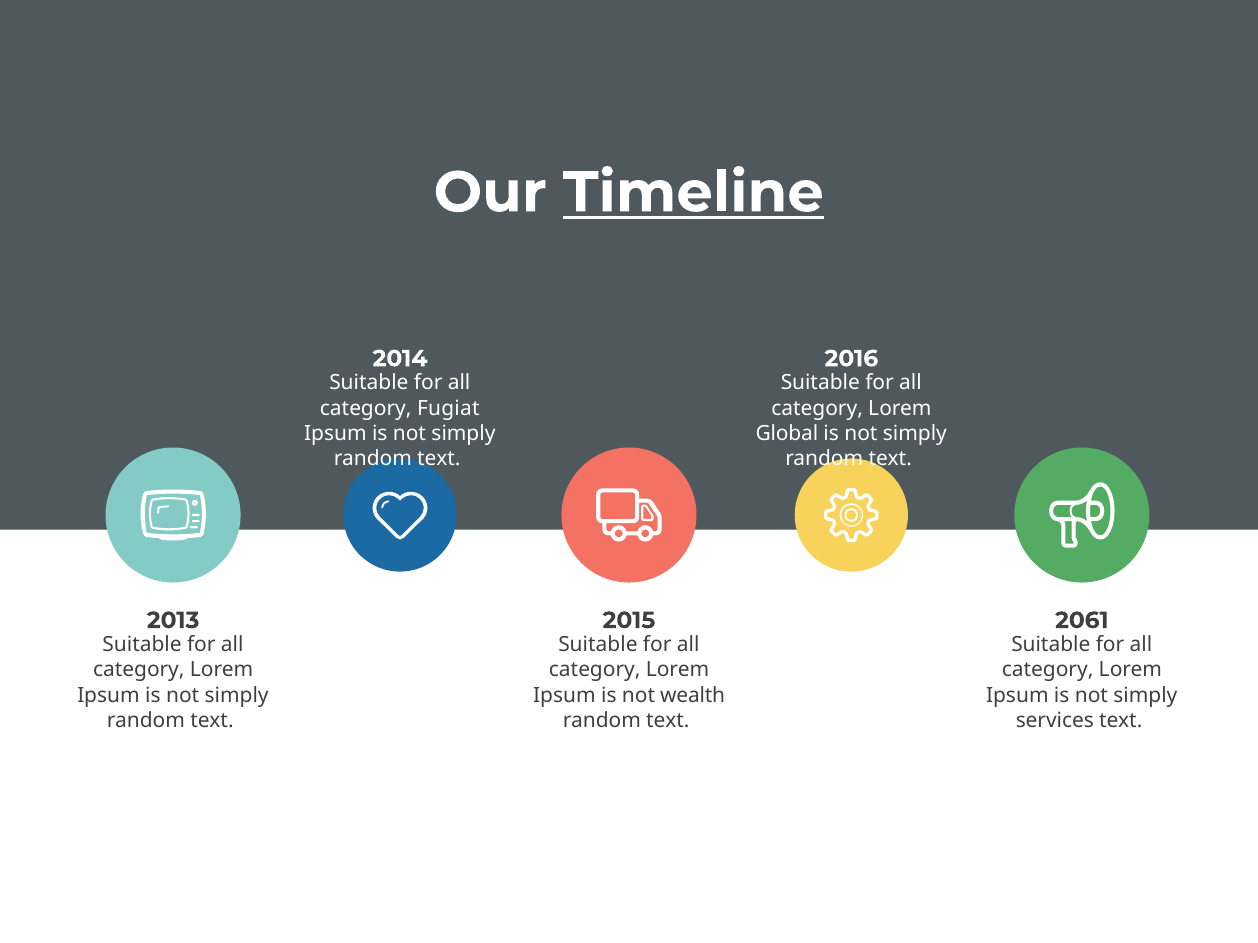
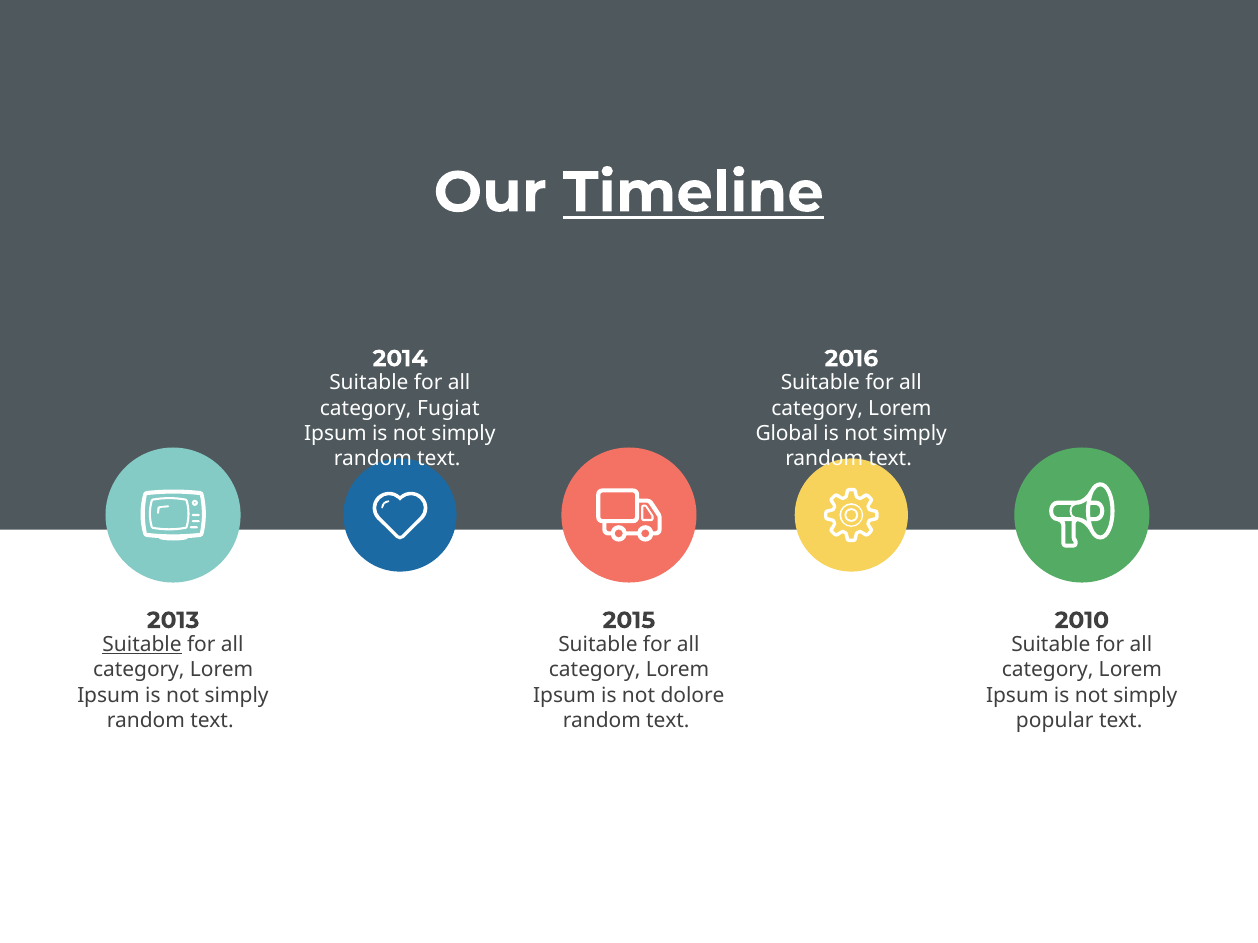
2061: 2061 -> 2010
Suitable at (142, 645) underline: none -> present
wealth: wealth -> dolore
services: services -> popular
